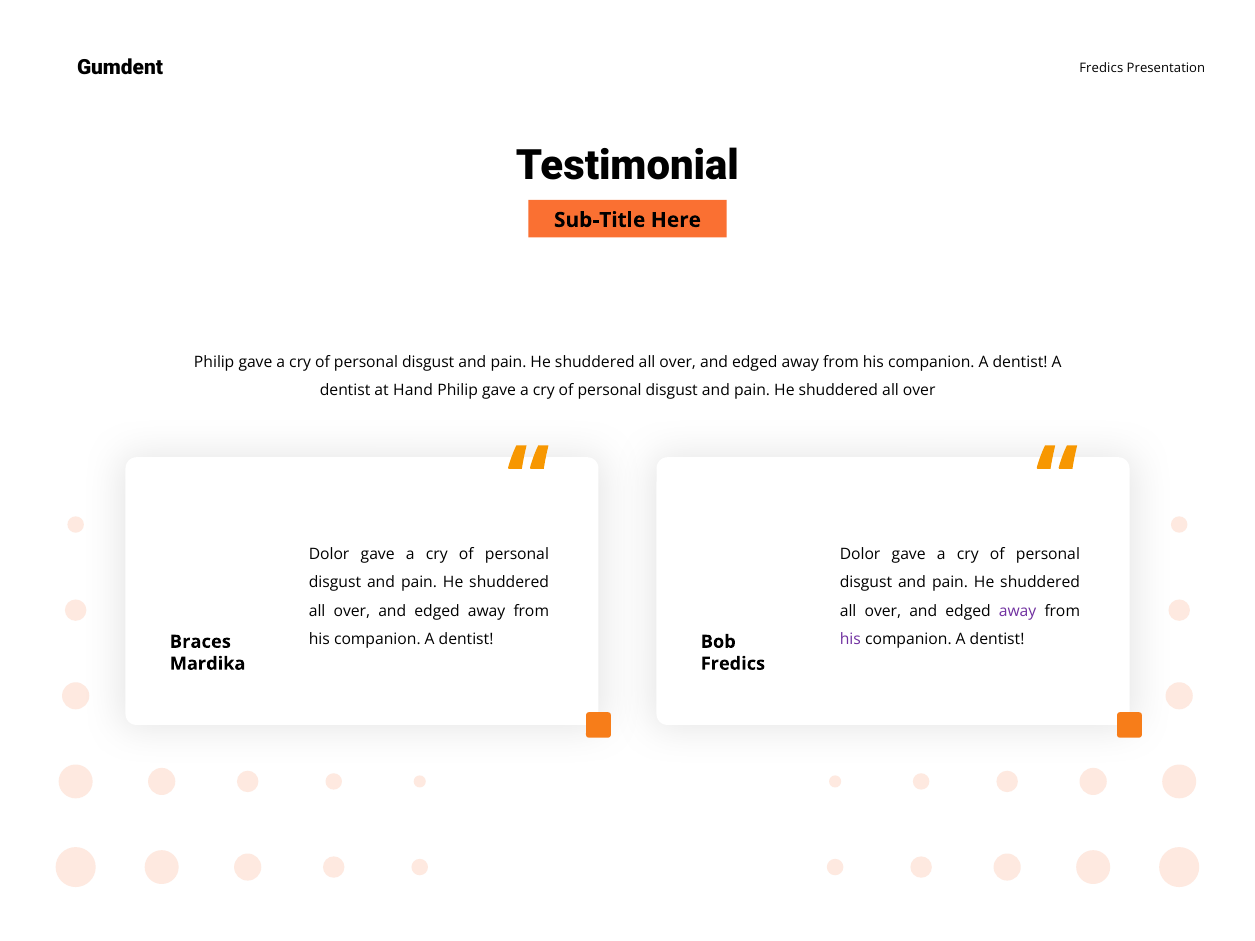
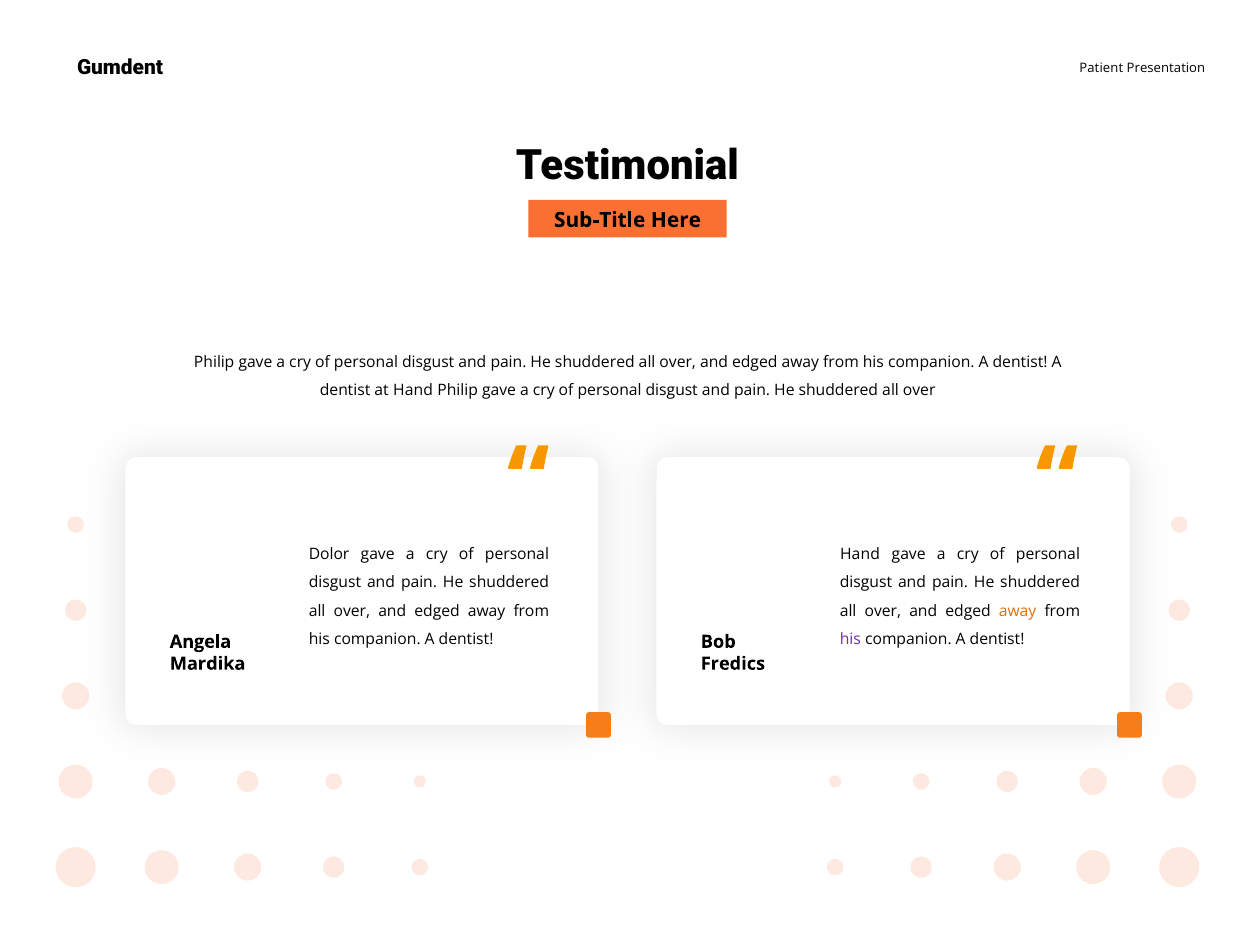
Fredics at (1101, 68): Fredics -> Patient
Dolor at (860, 555): Dolor -> Hand
away at (1018, 611) colour: purple -> orange
Braces: Braces -> Angela
